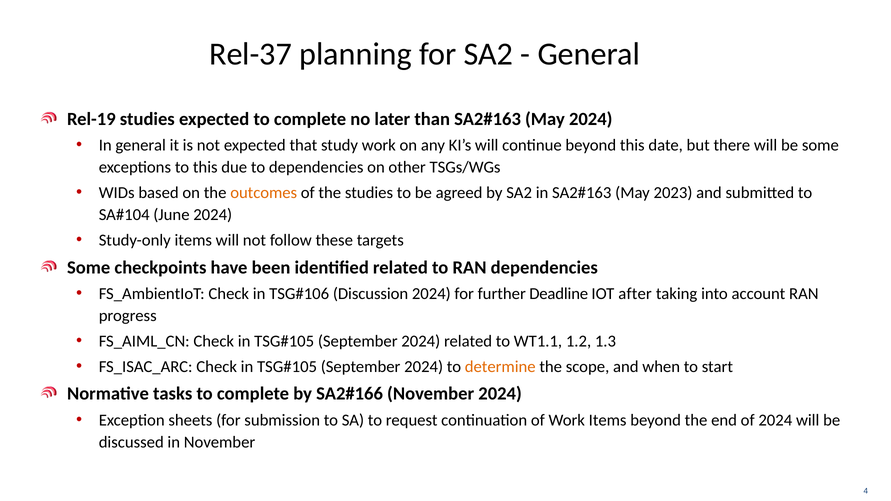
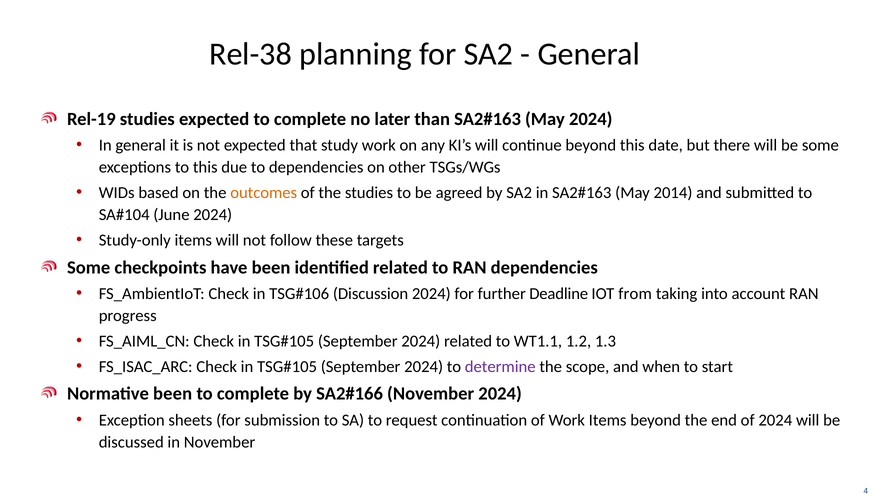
Rel-37: Rel-37 -> Rel-38
2023: 2023 -> 2014
after: after -> from
determine colour: orange -> purple
Normative tasks: tasks -> been
